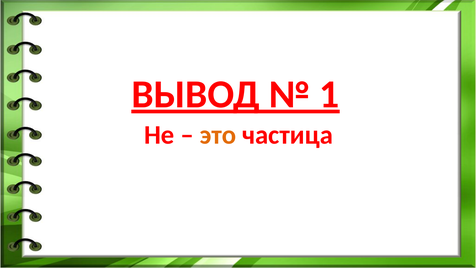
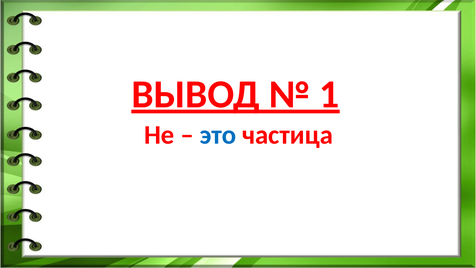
это colour: orange -> blue
